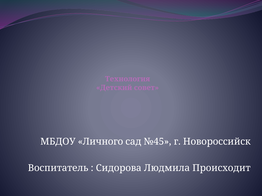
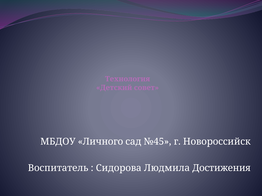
Происходит: Происходит -> Достижения
